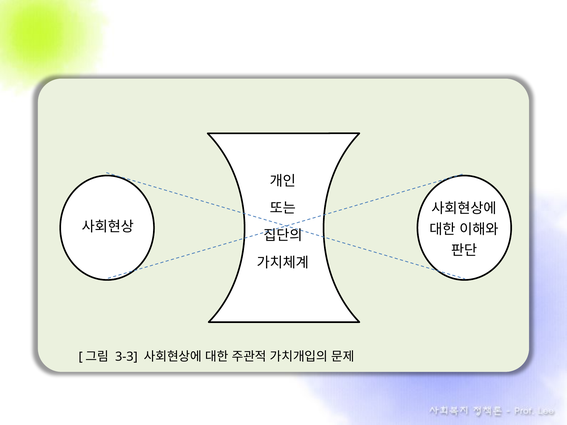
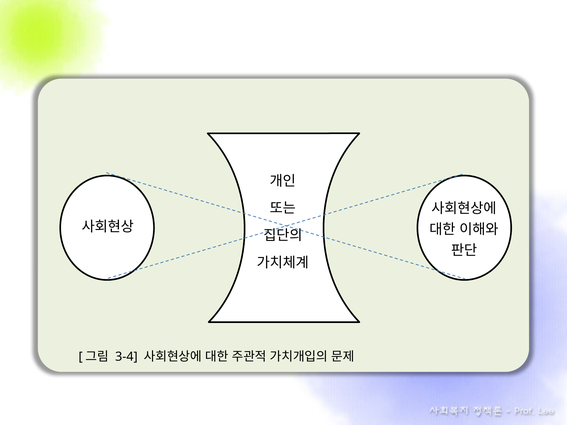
3-3: 3-3 -> 3-4
